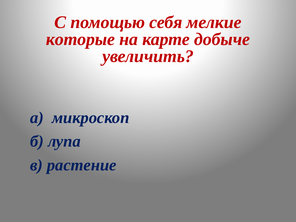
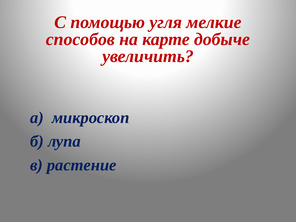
себя: себя -> угля
которые: которые -> способов
